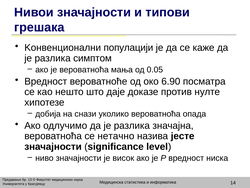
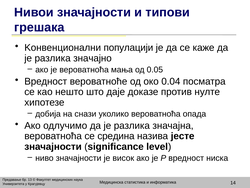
симптом: симптом -> значајно
6.90: 6.90 -> 0.04
нетачно: нетачно -> средина
